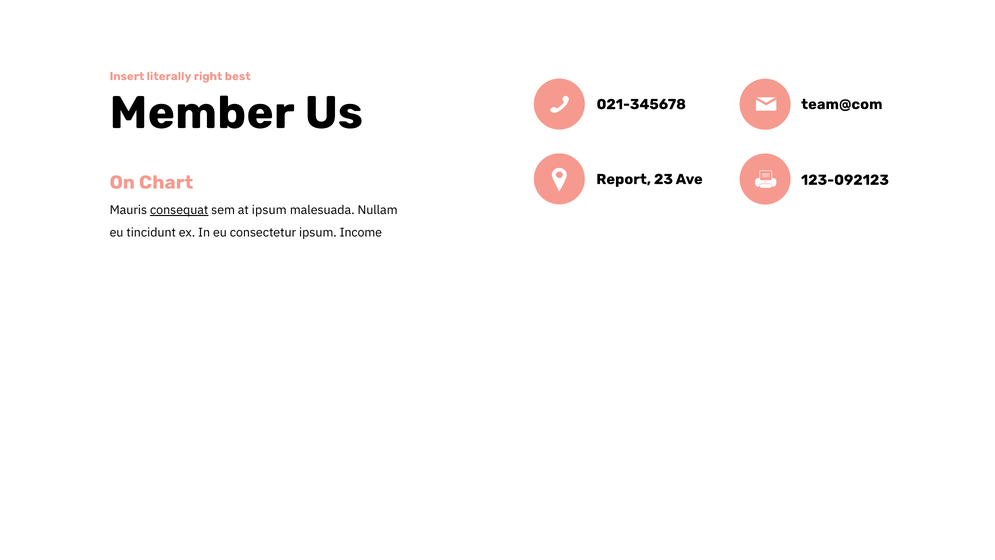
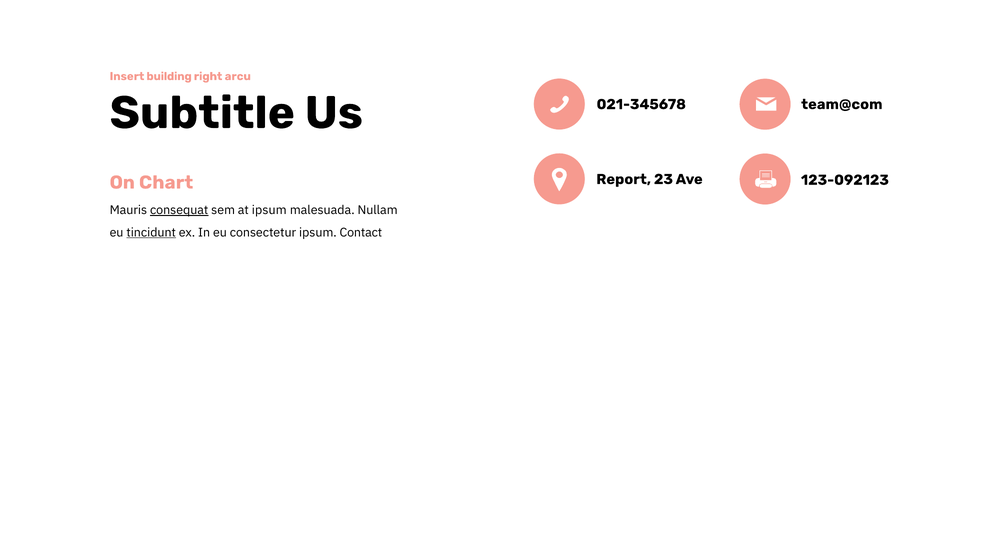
literally: literally -> building
best: best -> arcu
Member: Member -> Subtitle
tincidunt underline: none -> present
Income: Income -> Contact
